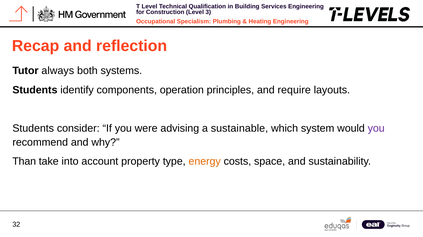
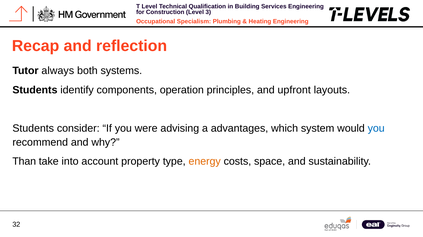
require: require -> upfront
sustainable: sustainable -> advantages
you at (376, 128) colour: purple -> blue
